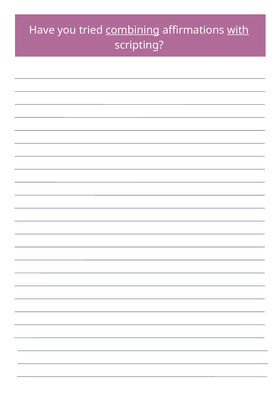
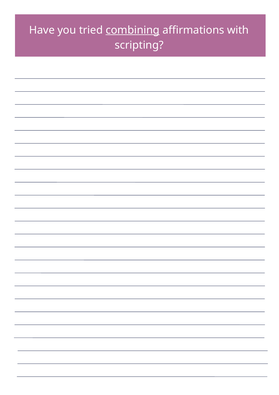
with underline: present -> none
